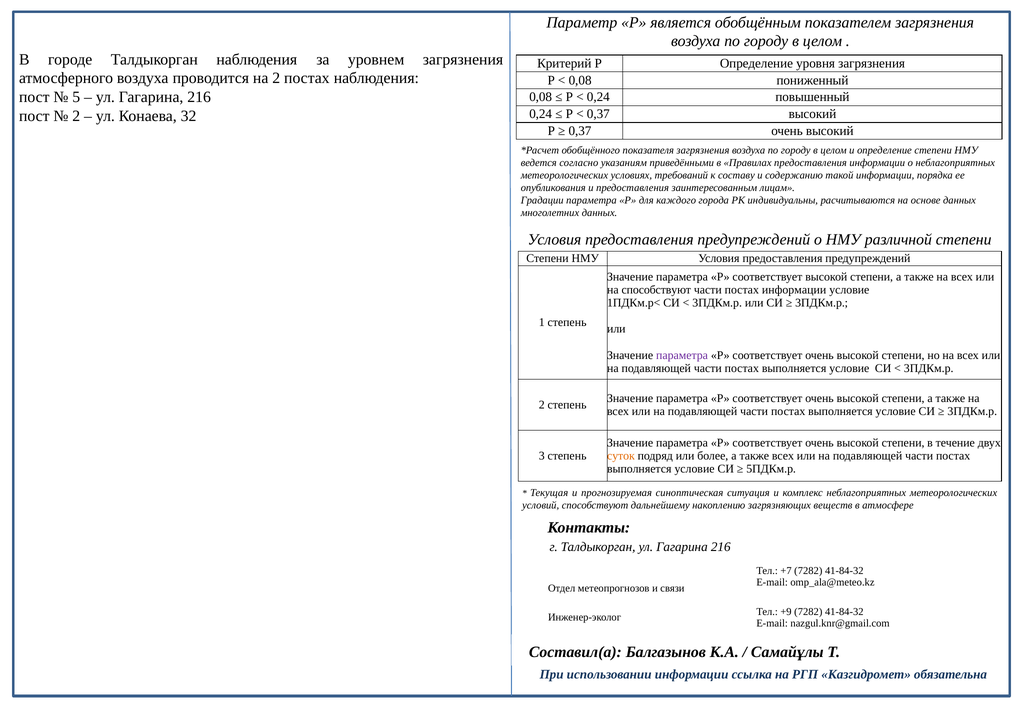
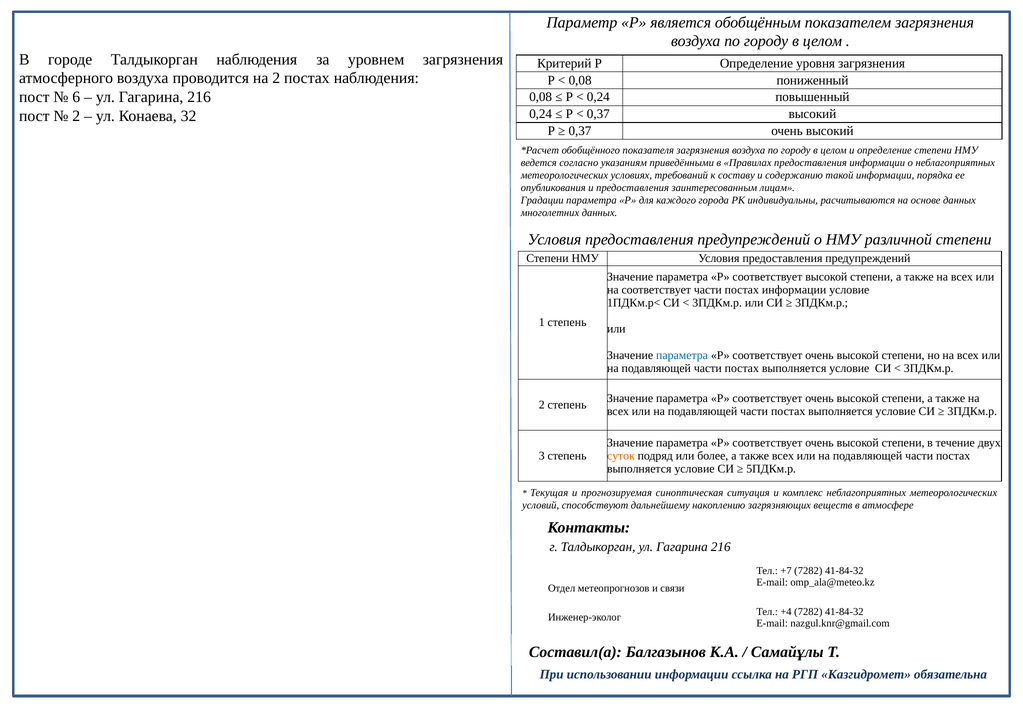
5: 5 -> 6
на способствуют: способствуют -> соответствует
параметра at (682, 355) colour: purple -> blue
+9: +9 -> +4
